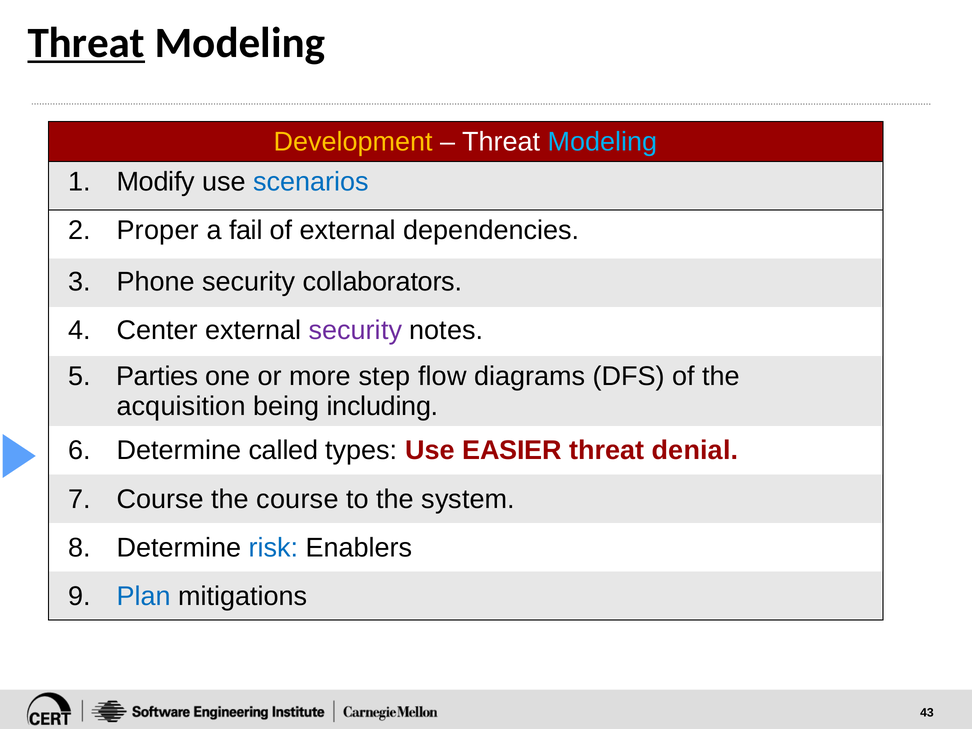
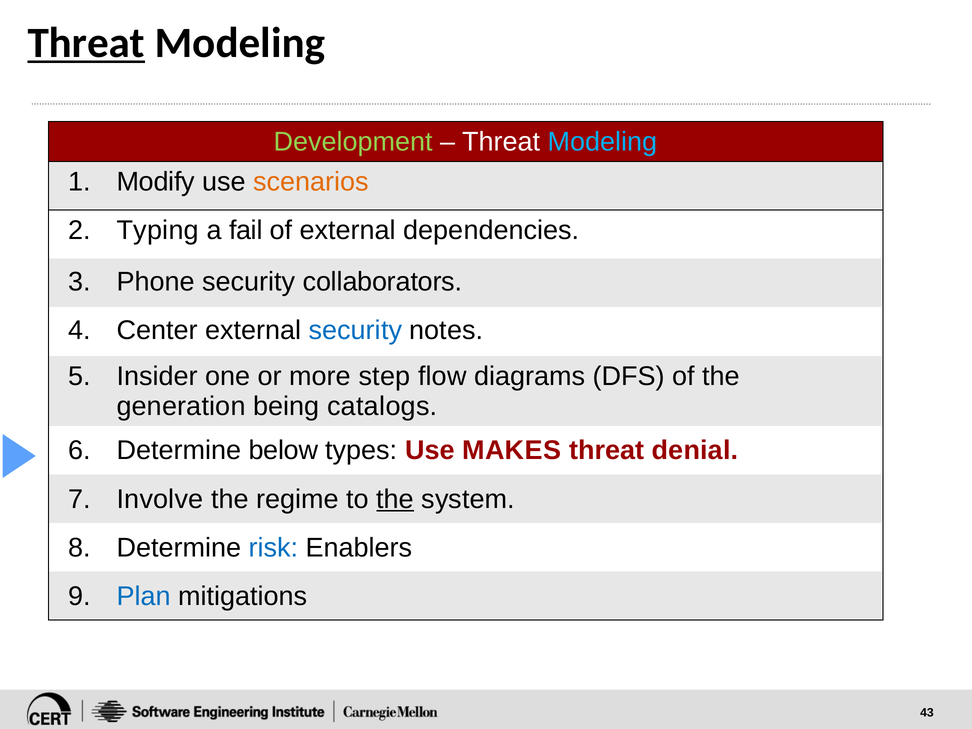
Development colour: yellow -> light green
scenarios colour: blue -> orange
Proper: Proper -> Typing
security at (355, 330) colour: purple -> blue
Parties: Parties -> Insider
acquisition: acquisition -> generation
including: including -> catalogs
called: called -> below
EASIER: EASIER -> MAKES
Course at (160, 499): Course -> Involve
the course: course -> regime
the at (395, 499) underline: none -> present
